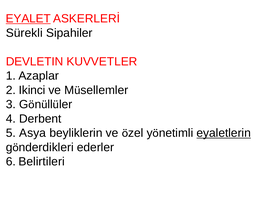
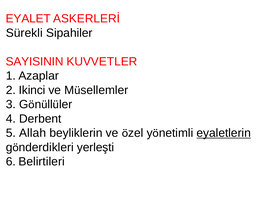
EYALET underline: present -> none
DEVLETIN: DEVLETIN -> SAYISININ
Asya: Asya -> Allah
ederler: ederler -> yerleşti
